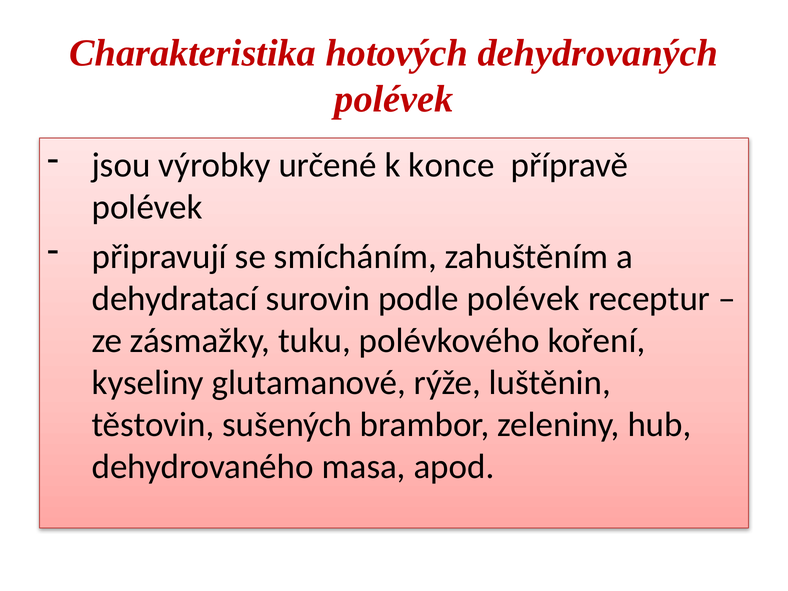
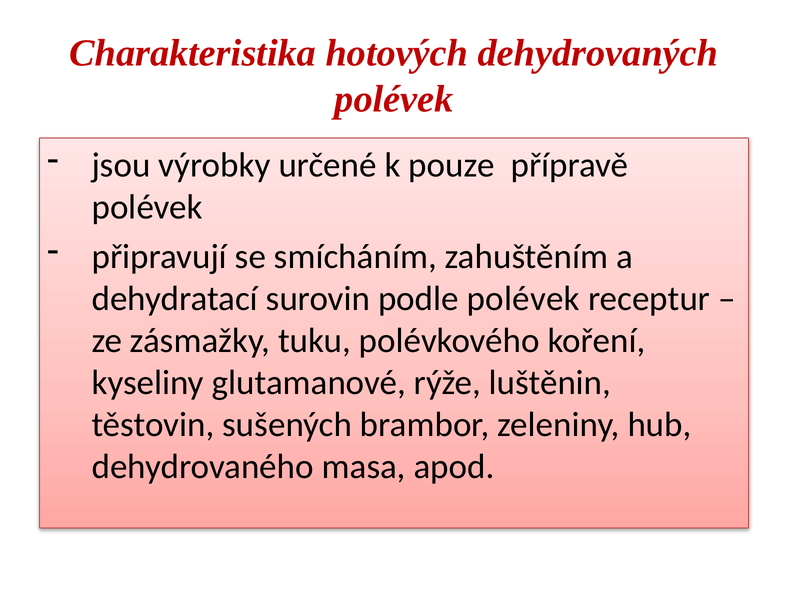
konce: konce -> pouze
